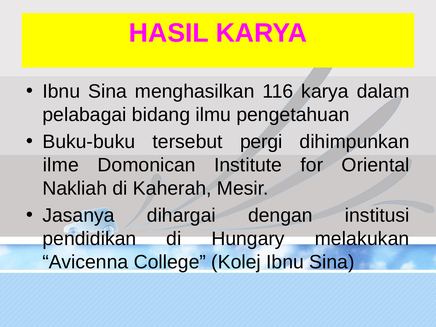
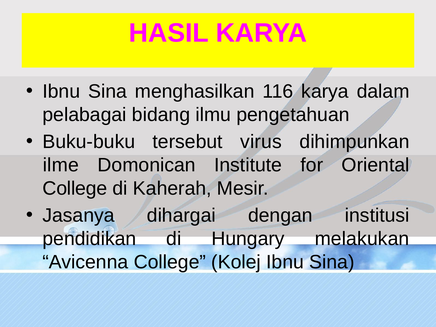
pergi: pergi -> virus
Nakliah at (75, 188): Nakliah -> College
